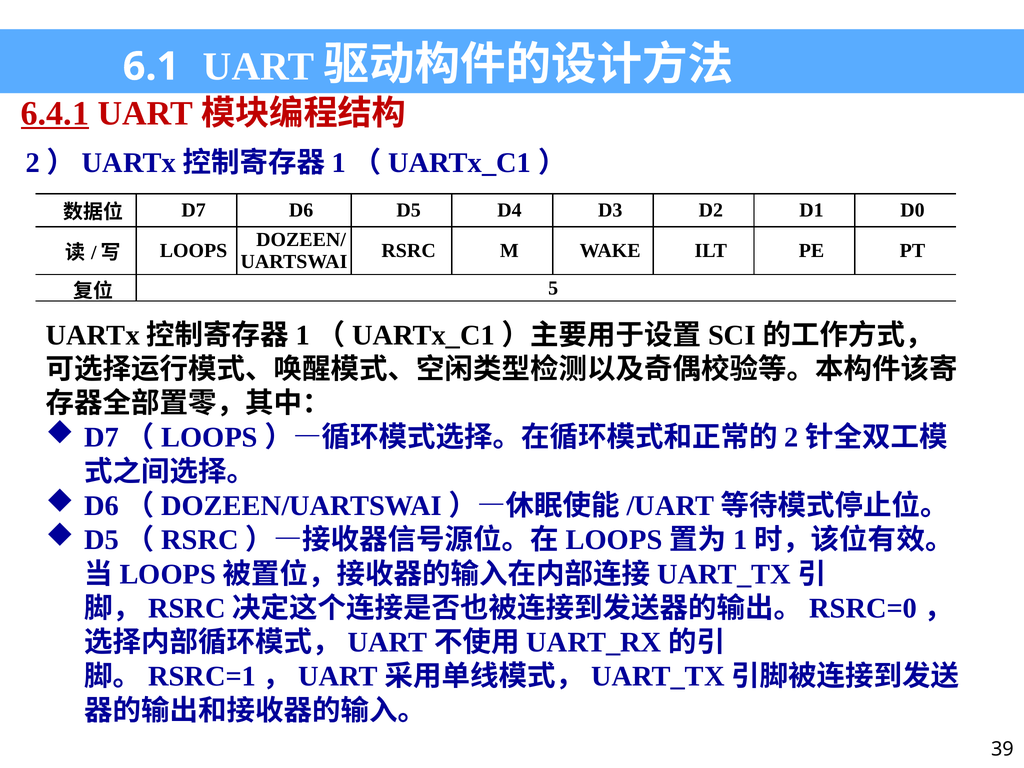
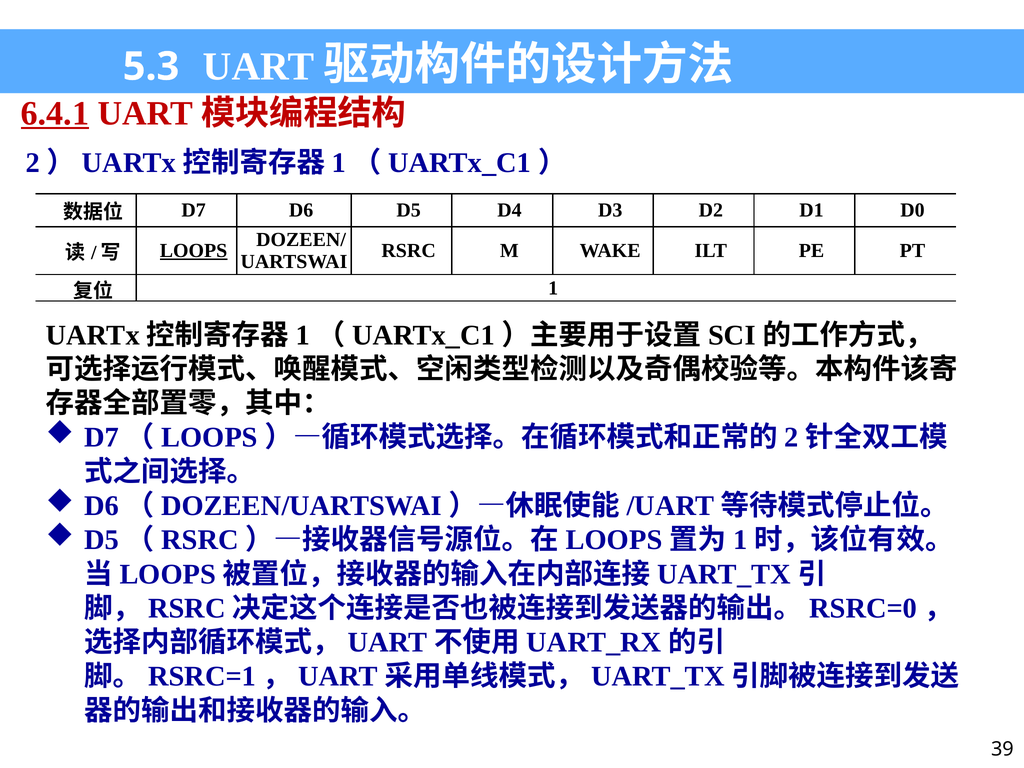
6.1: 6.1 -> 5.3
LOOPS underline: none -> present
5: 5 -> 1
